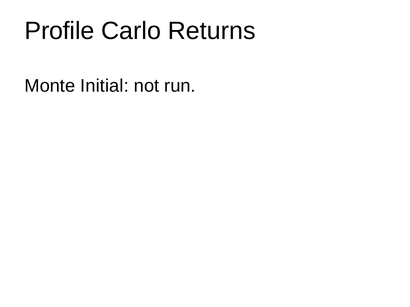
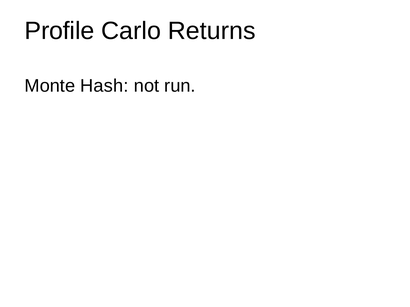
Initial: Initial -> Hash
